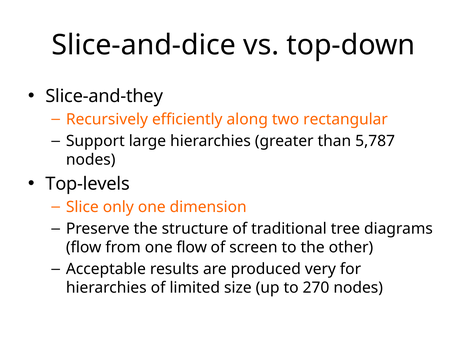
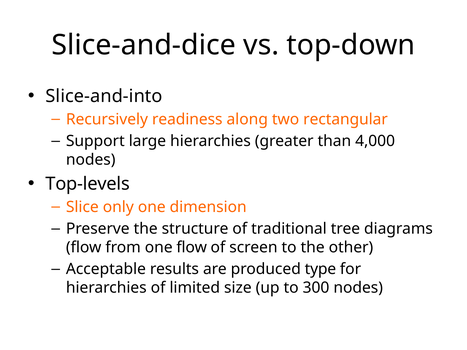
Slice-and-they: Slice-and-they -> Slice-and-into
efficiently: efficiently -> readiness
5,787: 5,787 -> 4,000
very: very -> type
270: 270 -> 300
